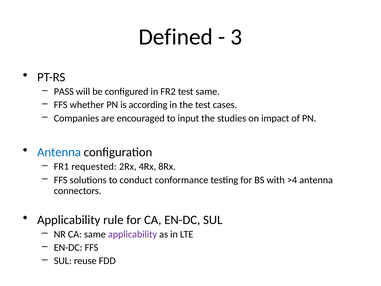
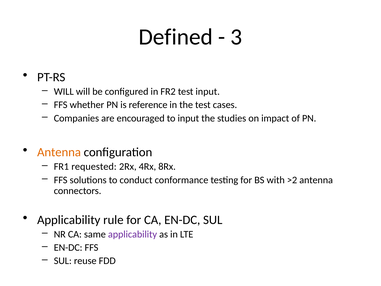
PASS at (64, 91): PASS -> WILL
test same: same -> input
according: according -> reference
Antenna at (59, 152) colour: blue -> orange
>4: >4 -> >2
